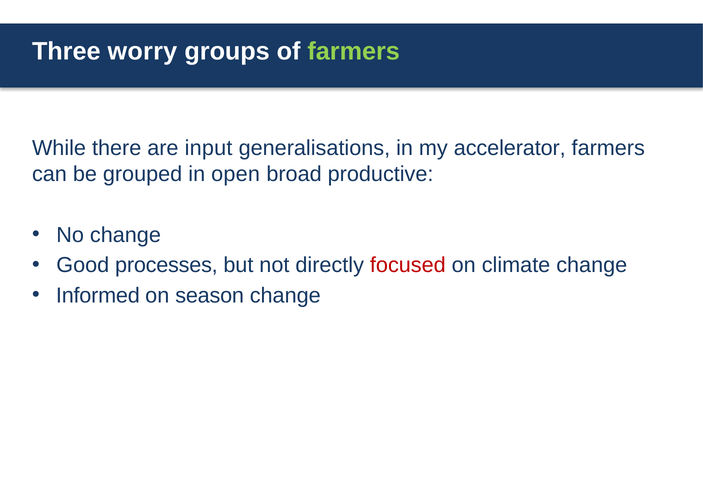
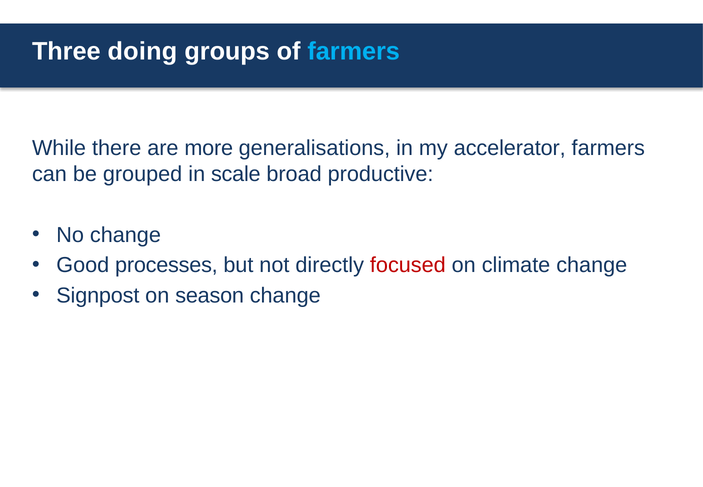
worry: worry -> doing
farmers at (354, 51) colour: light green -> light blue
input: input -> more
open: open -> scale
Informed: Informed -> Signpost
